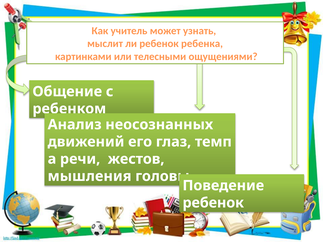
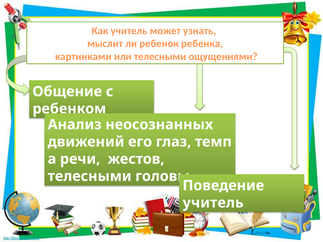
мышления at (90, 176): мышления -> телесными
ребенок at (213, 203): ребенок -> учитель
